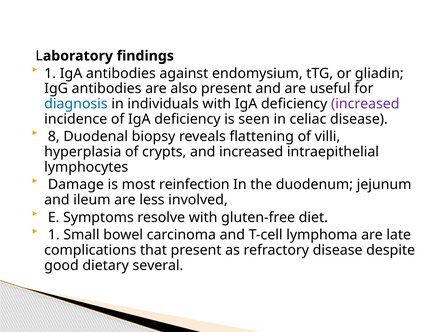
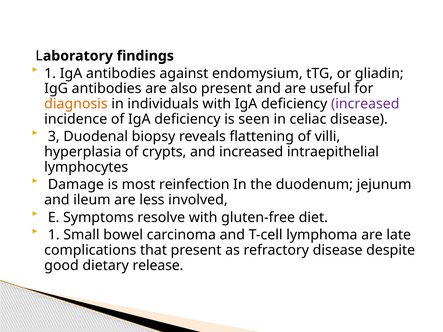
diagnosis colour: blue -> orange
8: 8 -> 3
several: several -> release
